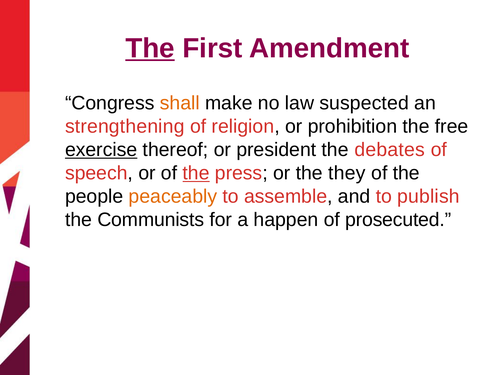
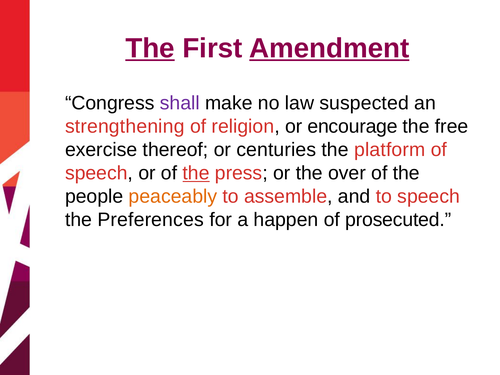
Amendment underline: none -> present
shall colour: orange -> purple
prohibition: prohibition -> encourage
exercise underline: present -> none
president: president -> centuries
debates: debates -> platform
they: they -> over
to publish: publish -> speech
Communists: Communists -> Preferences
